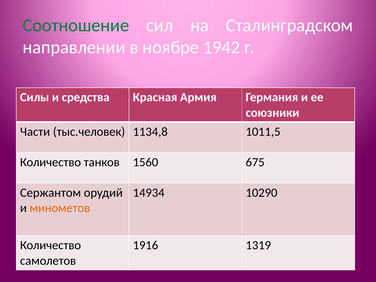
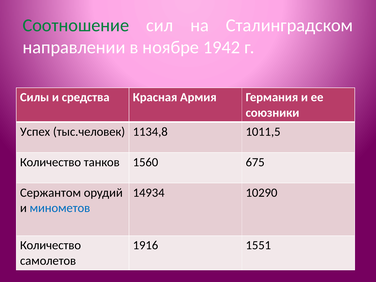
Части: Части -> Успех
минометов colour: orange -> blue
1319: 1319 -> 1551
